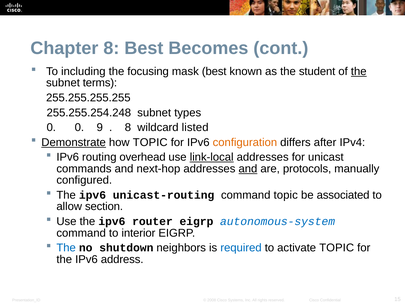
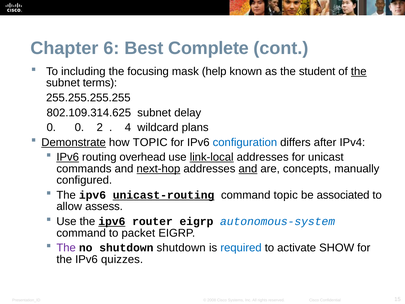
Chapter 8: 8 -> 6
Becomes: Becomes -> Complete
mask best: best -> help
255.255.254.248: 255.255.254.248 -> 802.109.314.625
types: types -> delay
9: 9 -> 2
8 at (128, 127): 8 -> 4
listed: listed -> plans
configuration colour: orange -> blue
IPv6 at (68, 157) underline: none -> present
next-hop underline: none -> present
protocols: protocols -> concepts
unicast-routing underline: none -> present
section: section -> assess
ipv6 at (112, 221) underline: none -> present
interior: interior -> packet
The at (66, 248) colour: blue -> purple
shutdown neighbors: neighbors -> shutdown
activate TOPIC: TOPIC -> SHOW
address: address -> quizzes
